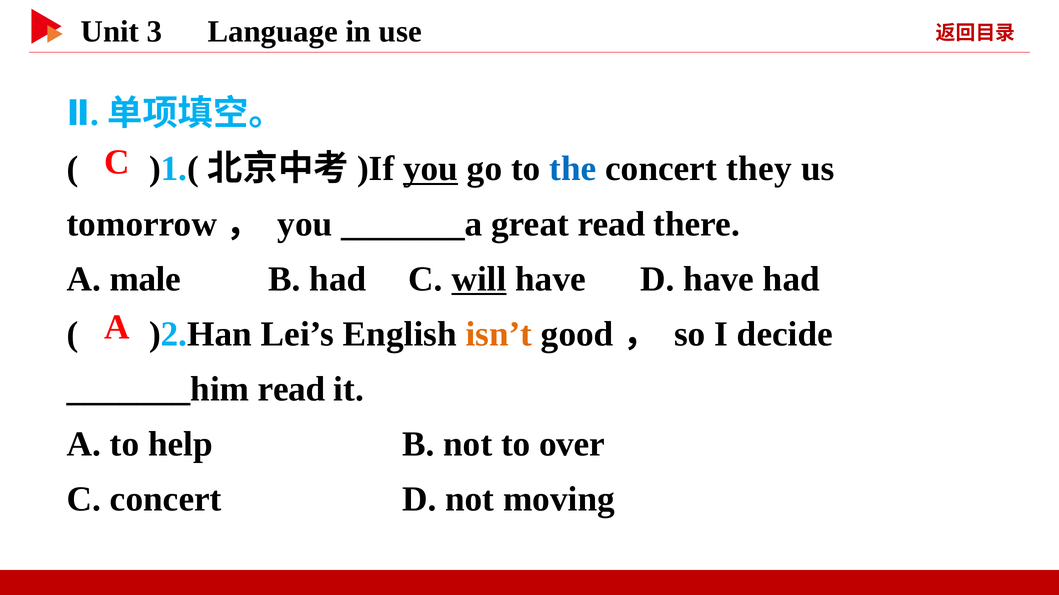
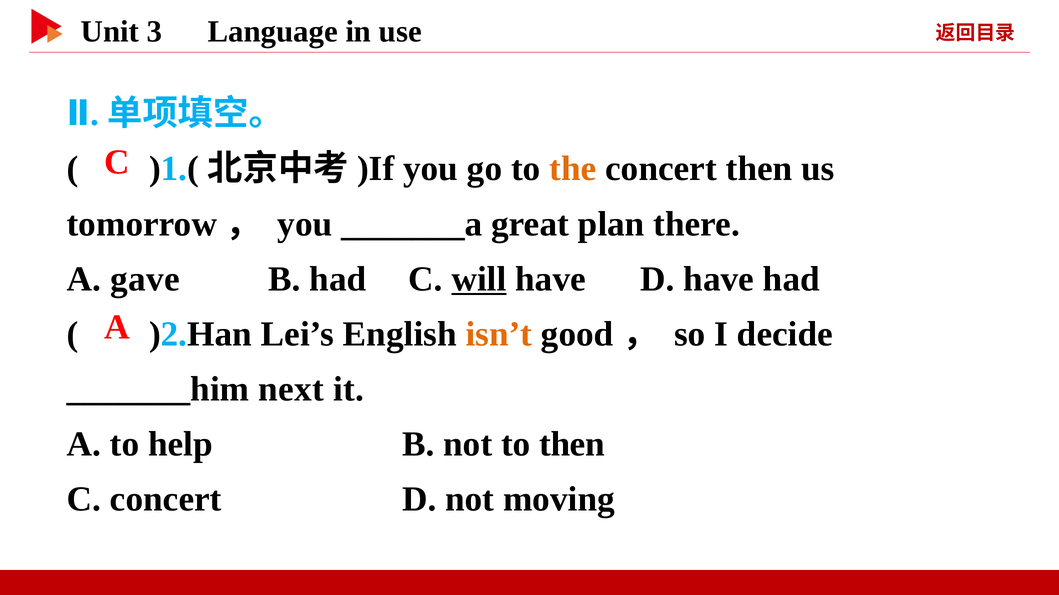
you at (431, 169) underline: present -> none
the colour: blue -> orange
concert they: they -> then
great read: read -> plan
male: male -> gave
_______him read: read -> next
to over: over -> then
